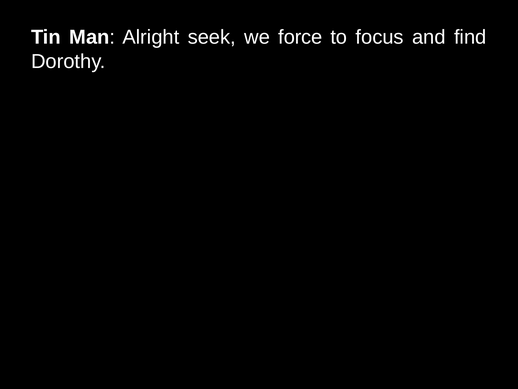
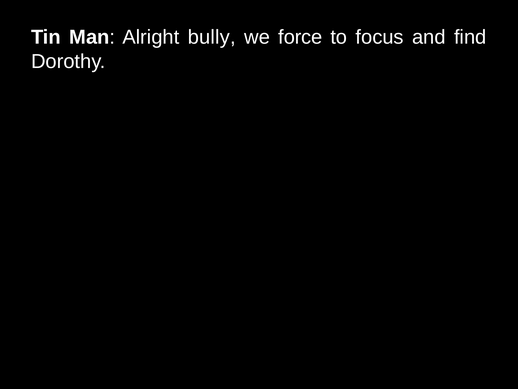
seek: seek -> bully
